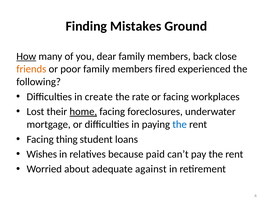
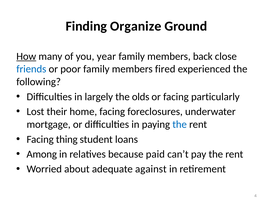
Mistakes: Mistakes -> Organize
dear: dear -> year
friends colour: orange -> blue
create: create -> largely
rate: rate -> olds
workplaces: workplaces -> particularly
home underline: present -> none
Wishes: Wishes -> Among
